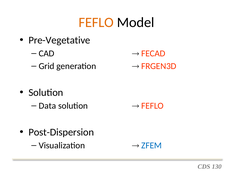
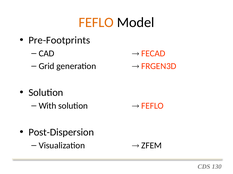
Pre-Vegetative: Pre-Vegetative -> Pre-Footprints
Data: Data -> With
ZFEM colour: blue -> black
